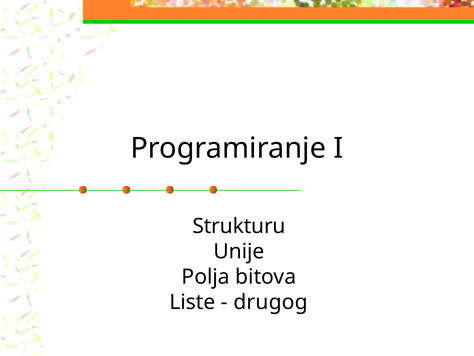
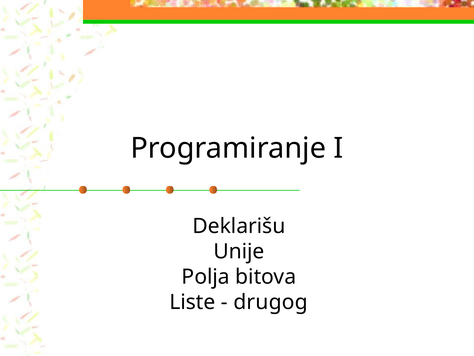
Strukturu: Strukturu -> Deklarišu
